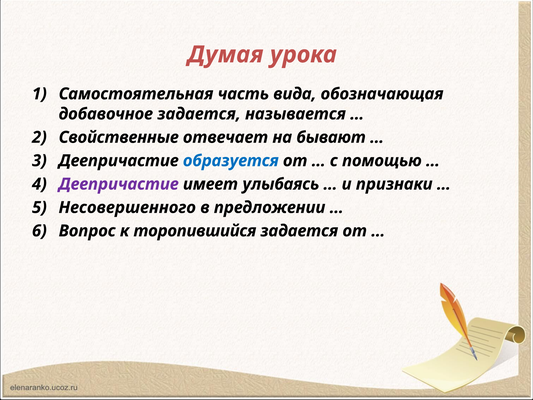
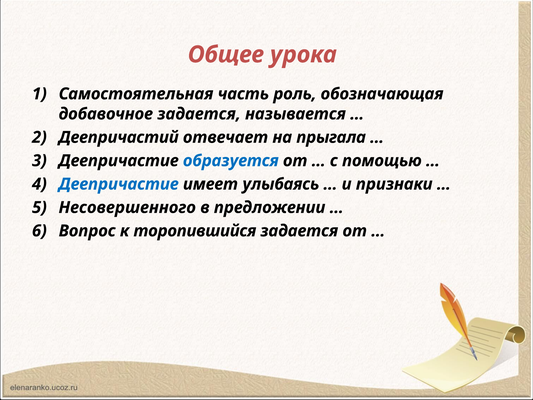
Думая: Думая -> Общее
вида: вида -> роль
Свойственные: Свойственные -> Деепричастий
бывают: бывают -> прыгала
Деепричастие at (119, 184) colour: purple -> blue
